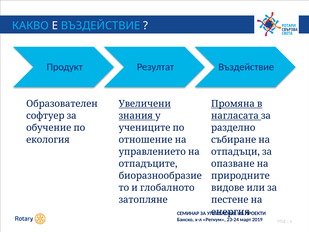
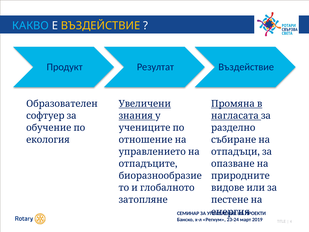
ВЪЗДЕЙСТВИЕ at (101, 26) colour: light blue -> yellow
